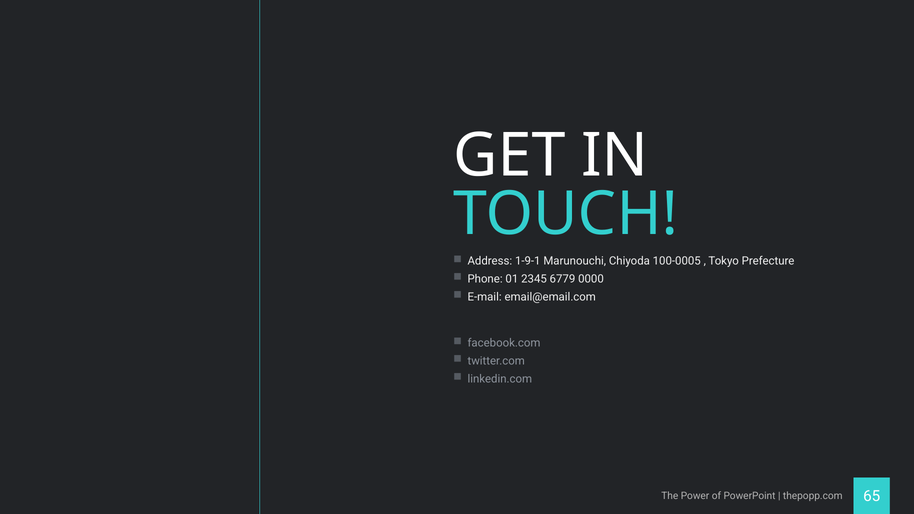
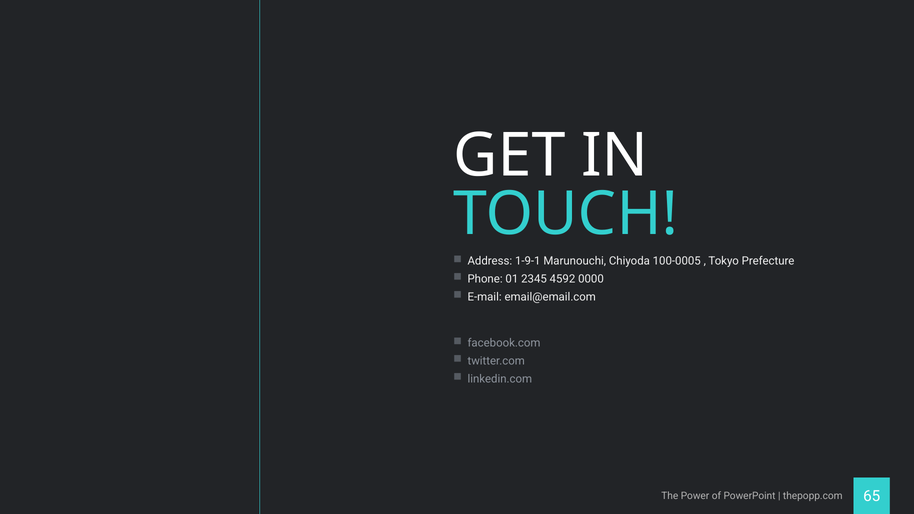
6779: 6779 -> 4592
